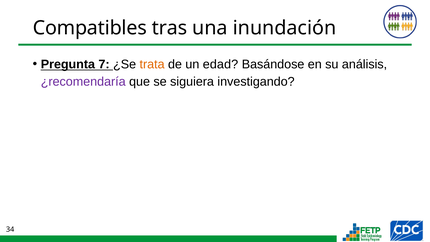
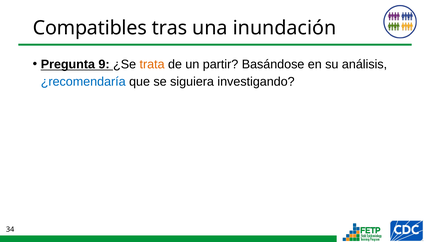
7: 7 -> 9
edad: edad -> partir
¿recomendaría colour: purple -> blue
